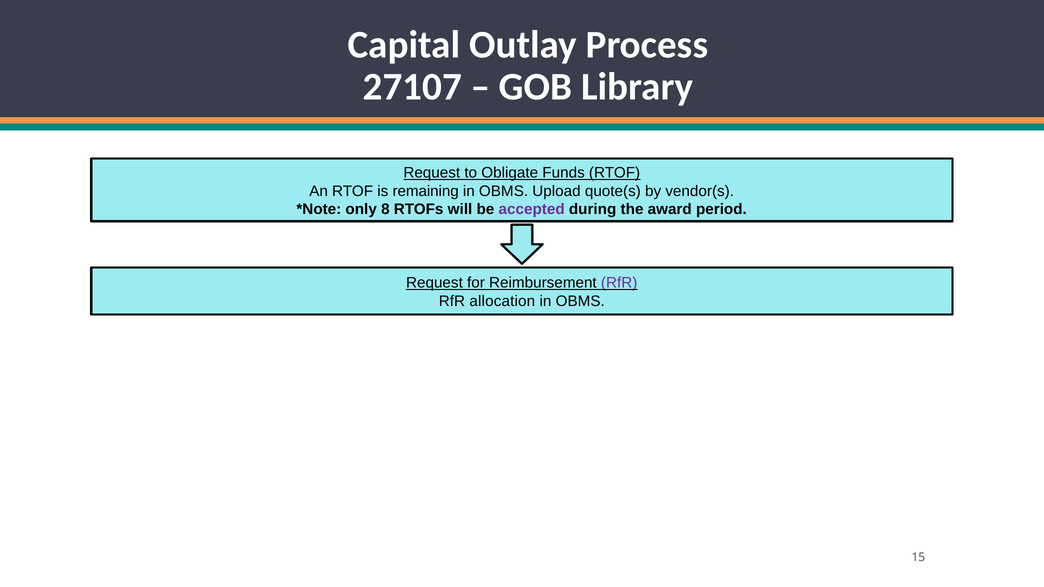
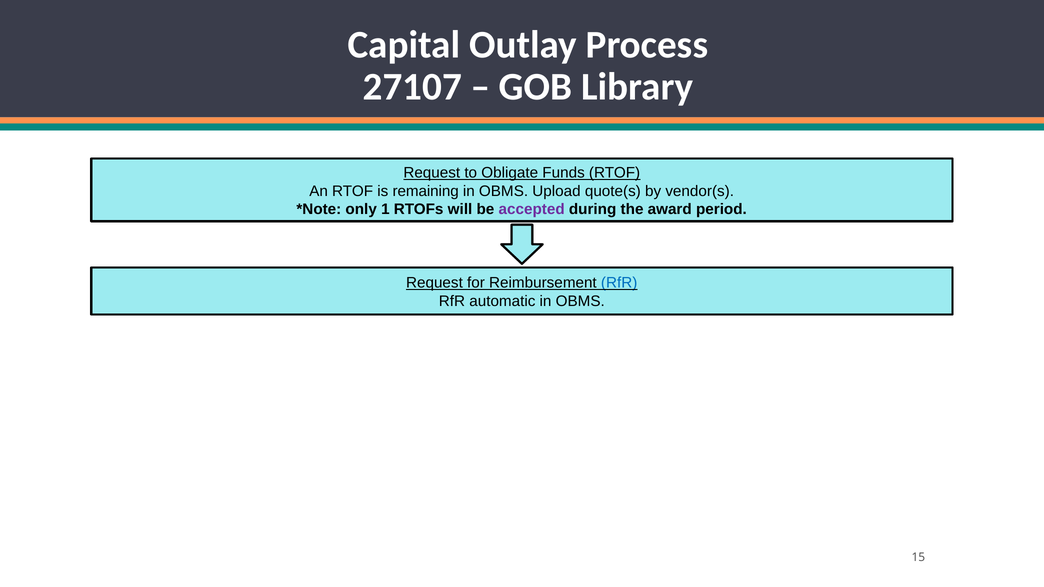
8: 8 -> 1
RfR at (619, 283) colour: purple -> blue
allocation: allocation -> automatic
